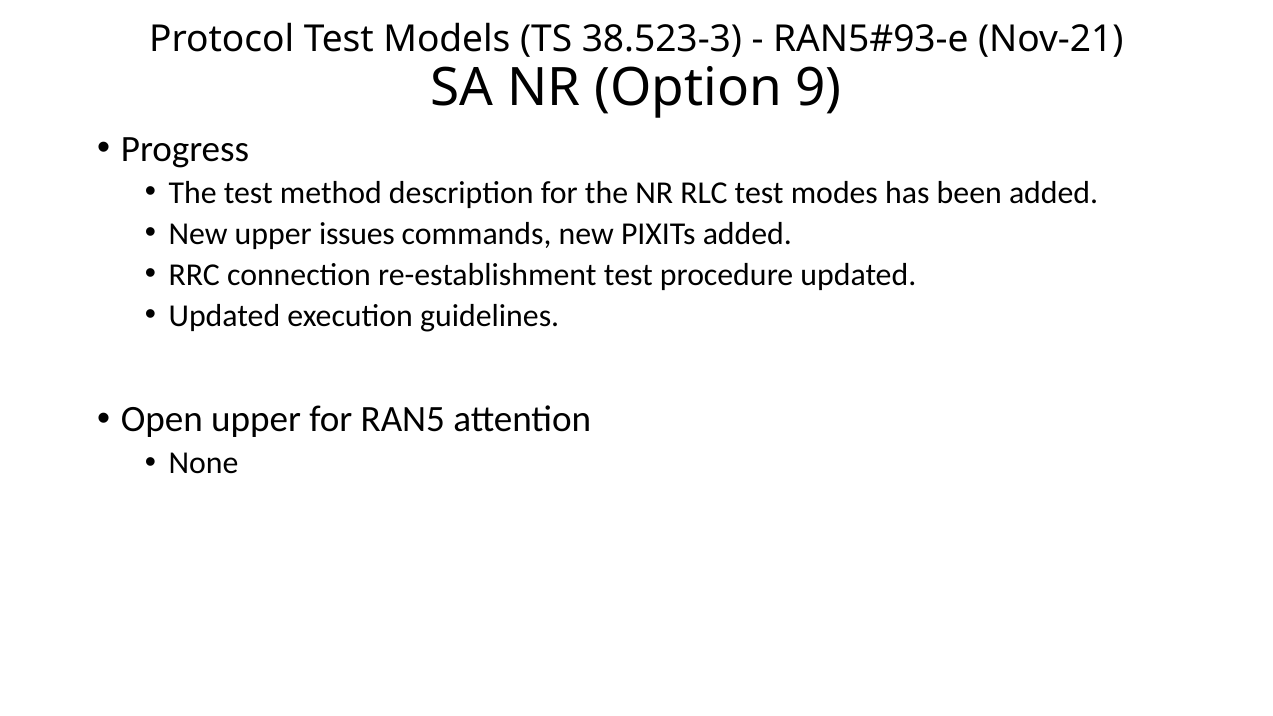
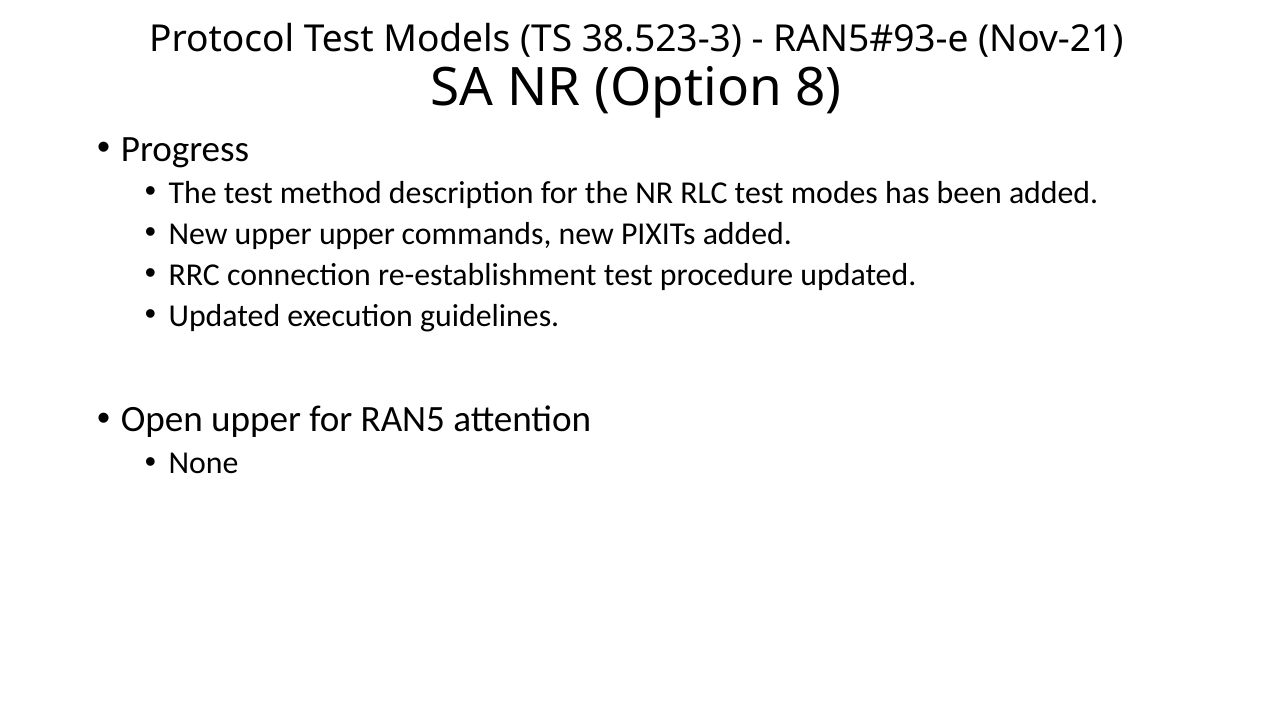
9: 9 -> 8
upper issues: issues -> upper
